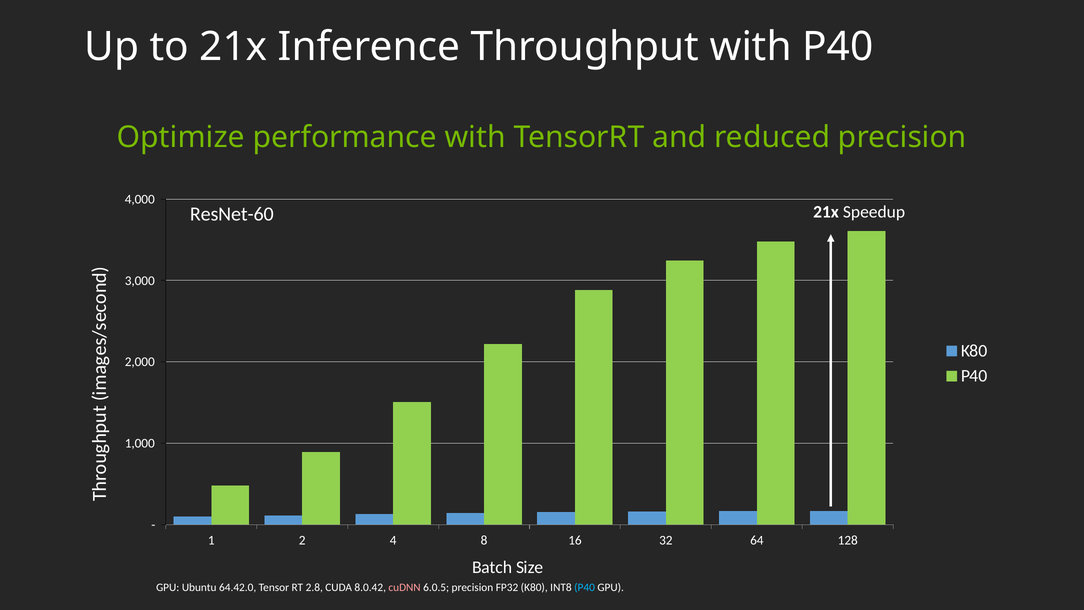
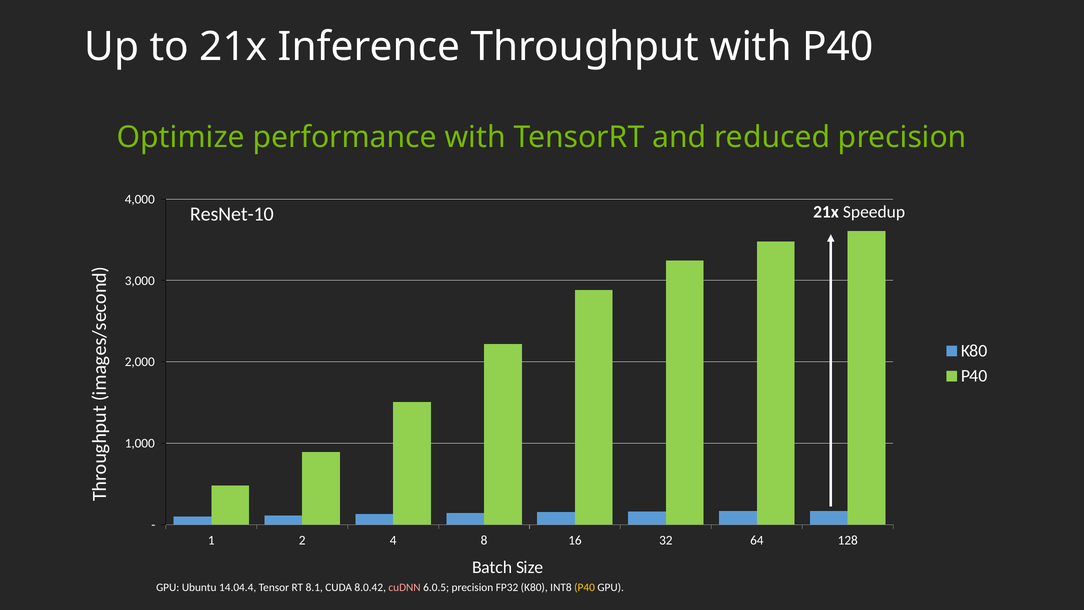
ResNet-60: ResNet-60 -> ResNet-10
64.42.0: 64.42.0 -> 14.04.4
2.8: 2.8 -> 8.1
P40 at (584, 587) colour: light blue -> yellow
